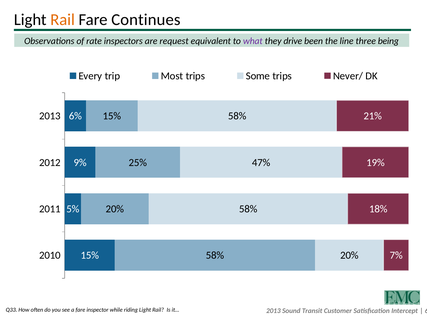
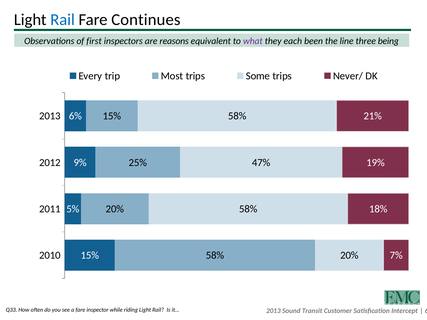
Rail at (63, 20) colour: orange -> blue
rate: rate -> first
request: request -> reasons
drive: drive -> each
